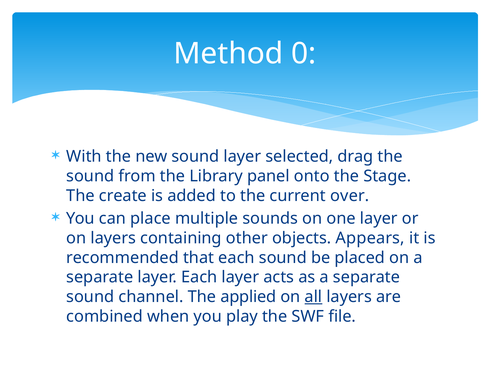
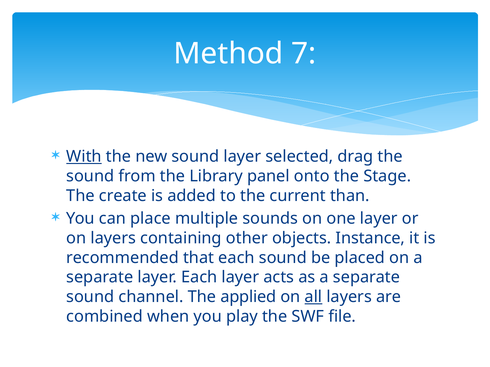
0: 0 -> 7
With underline: none -> present
over: over -> than
Appears: Appears -> Instance
